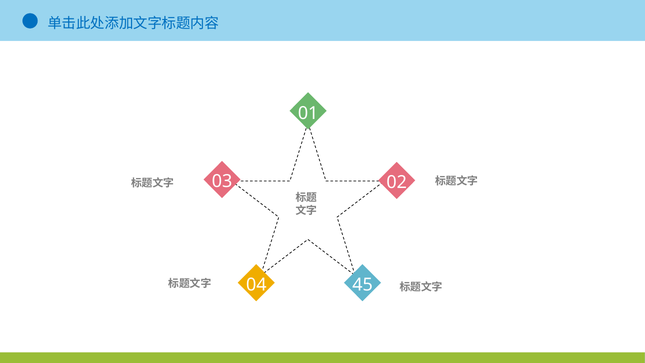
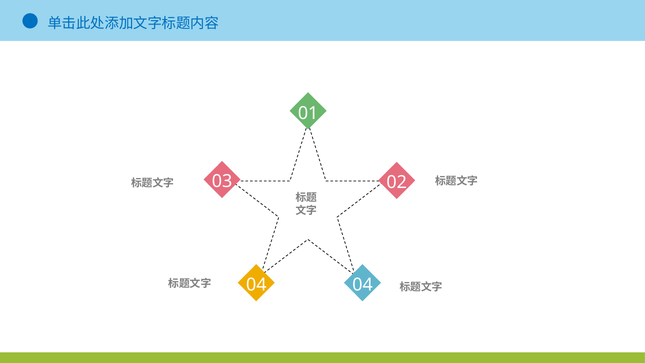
04 45: 45 -> 04
